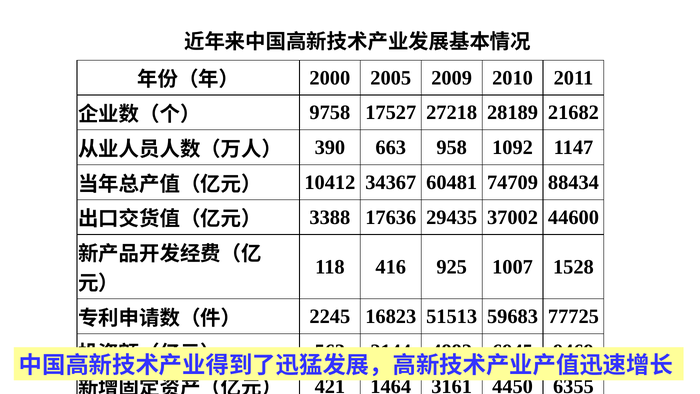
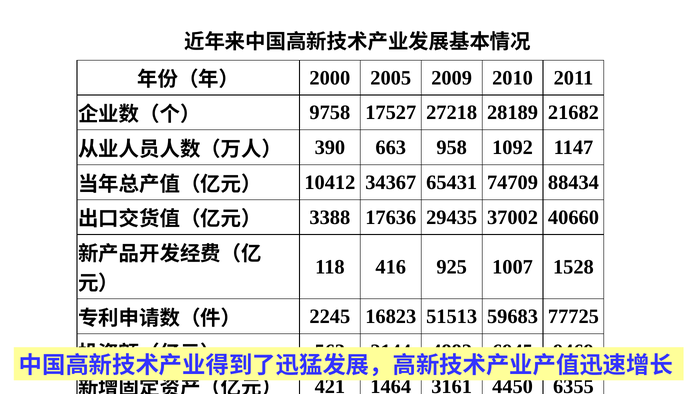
60481: 60481 -> 65431
44600: 44600 -> 40660
